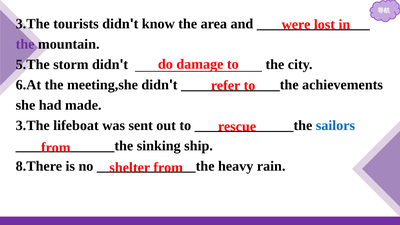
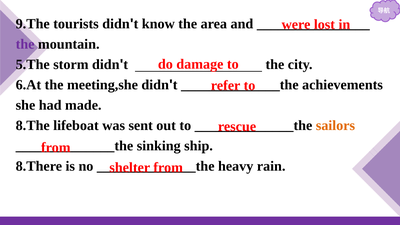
3.The at (33, 24): 3.The -> 9.The
3.The at (33, 125): 3.The -> 8.The
sailors colour: blue -> orange
